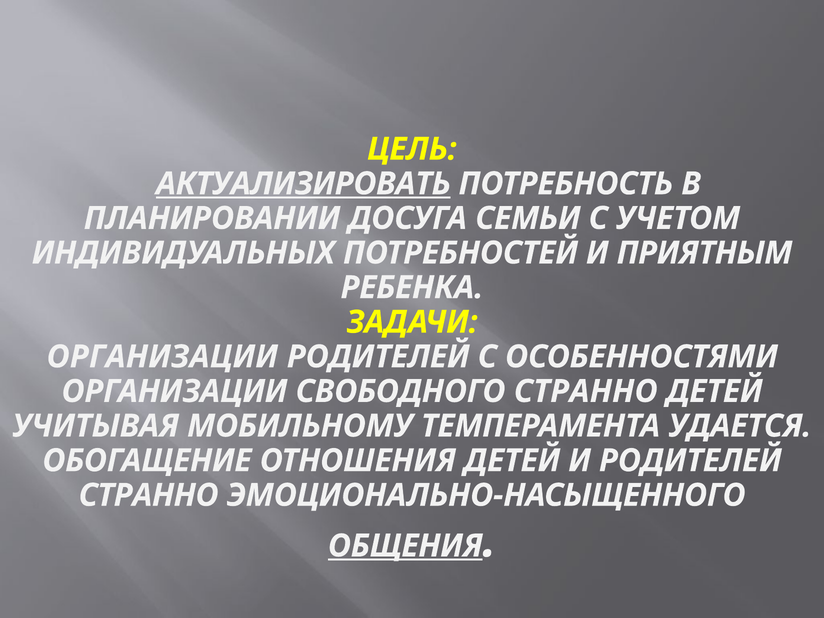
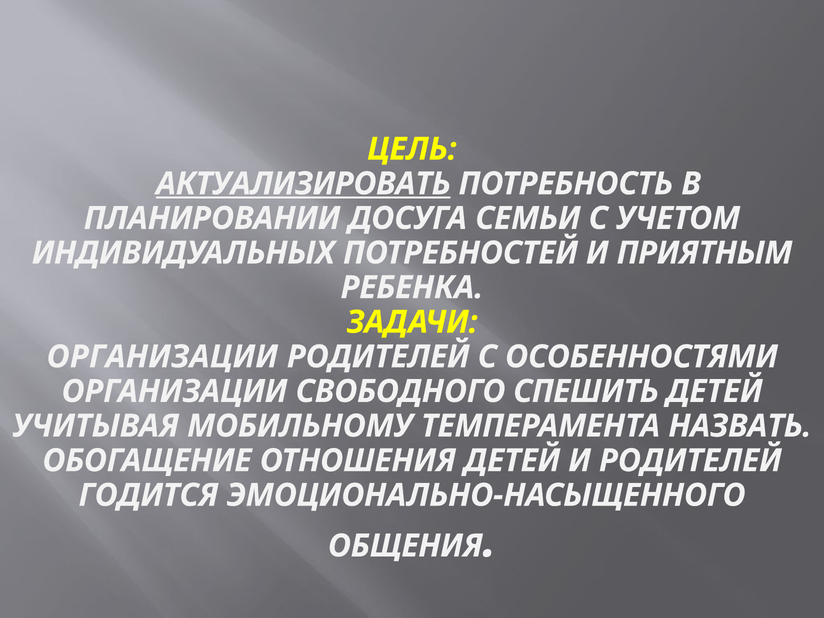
СВОБОДНОГО СТРАННО: СТРАННО -> СПЕШИТЬ
УДАЕТСЯ: УДАЕТСЯ -> НАЗВАТЬ
СТРАННО at (148, 495): СТРАННО -> ГОДИТСЯ
ОБЩЕНИЯ underline: present -> none
